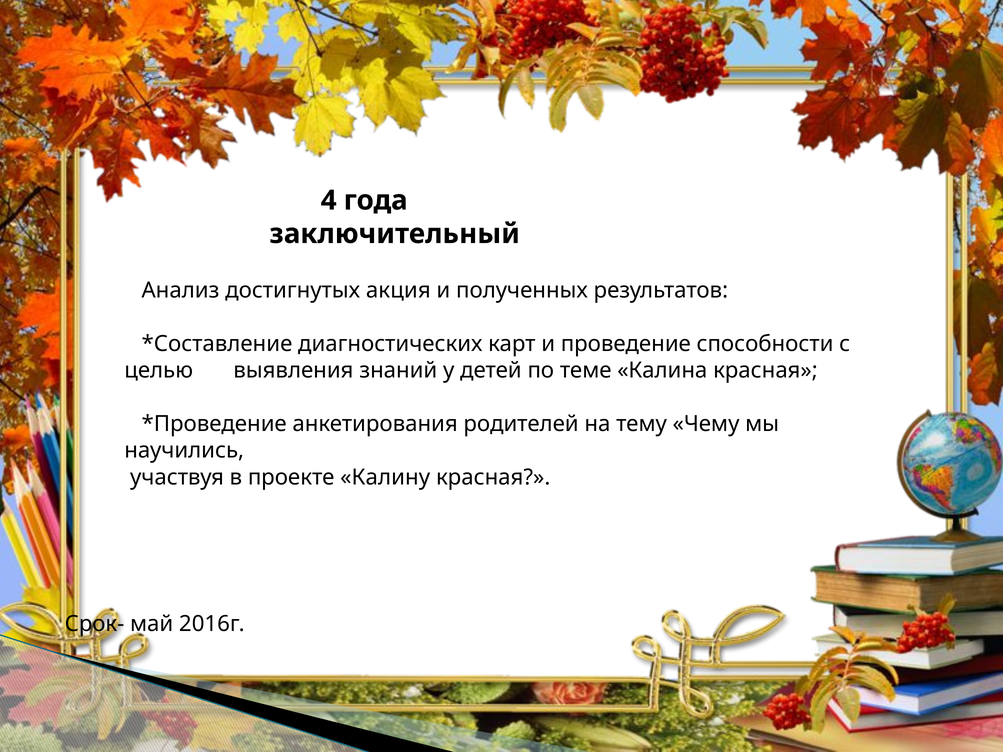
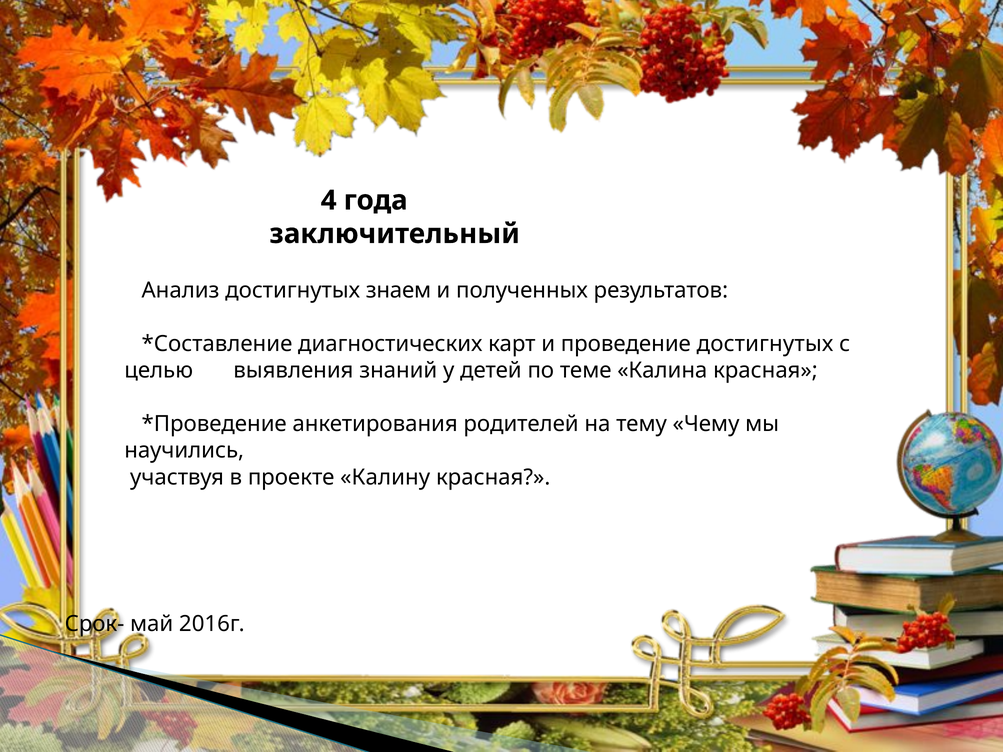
акция: акция -> знаем
проведение способности: способности -> достигнутых
